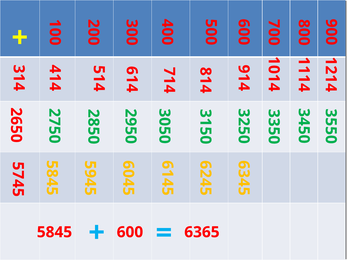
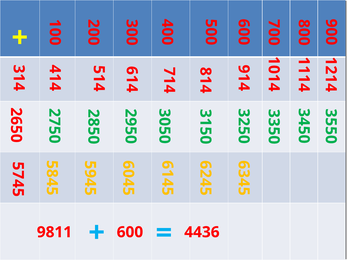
5845: 5845 -> 9811
6365: 6365 -> 4436
